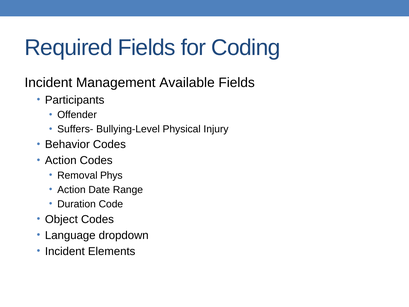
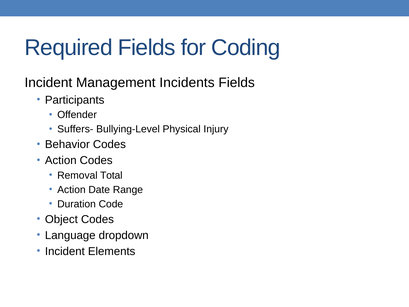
Available: Available -> Incidents
Phys: Phys -> Total
